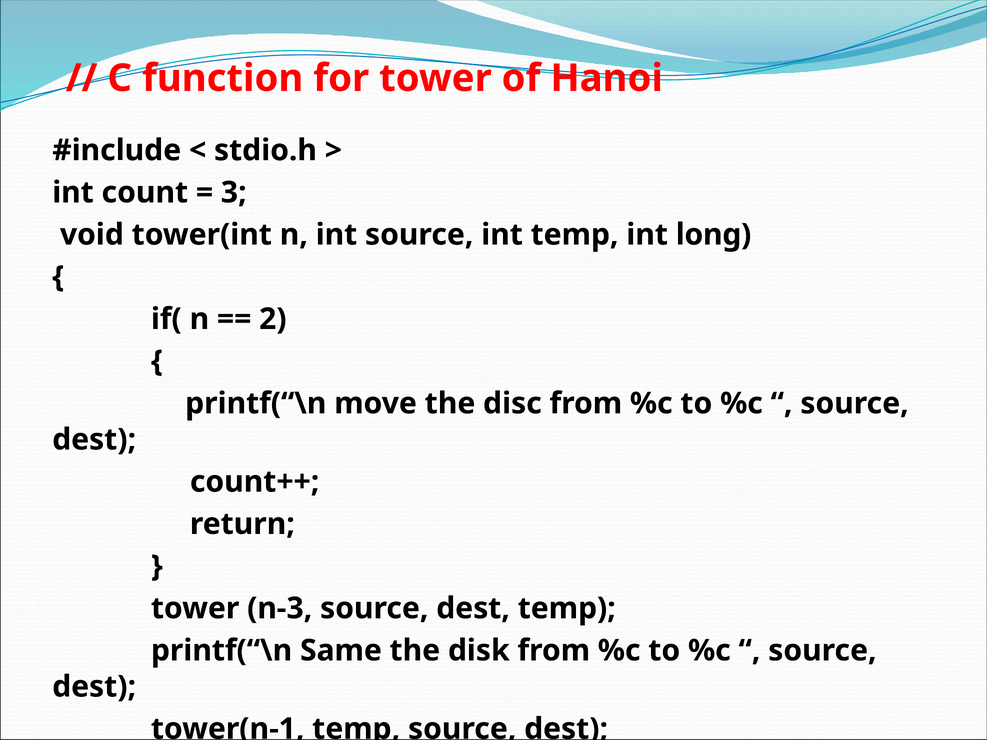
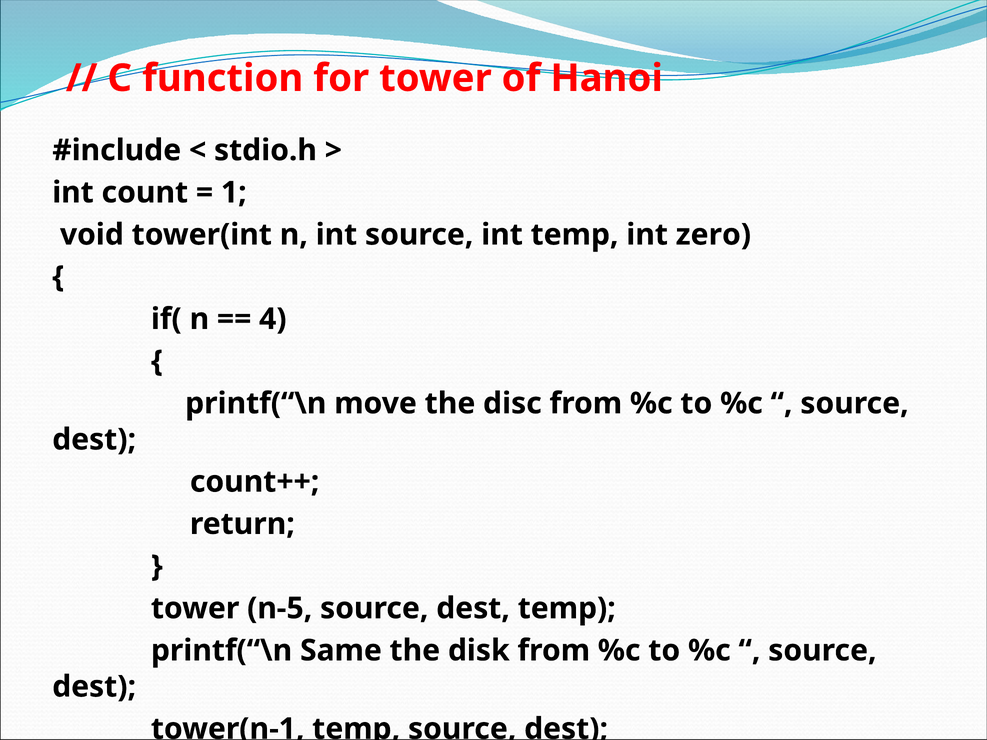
3: 3 -> 1
long: long -> zero
2: 2 -> 4
n-3: n-3 -> n-5
